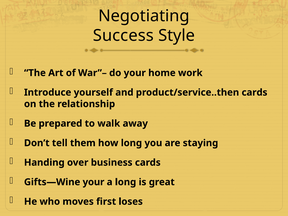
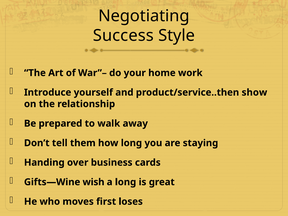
product/service..then cards: cards -> show
Gifts—Wine your: your -> wish
